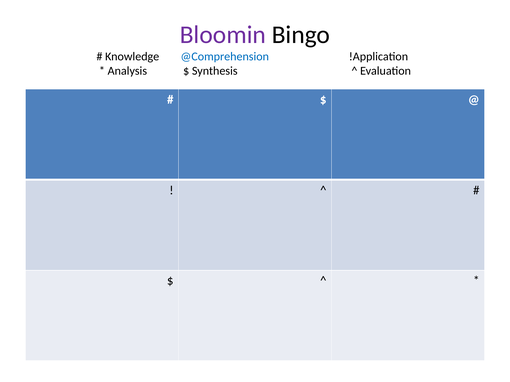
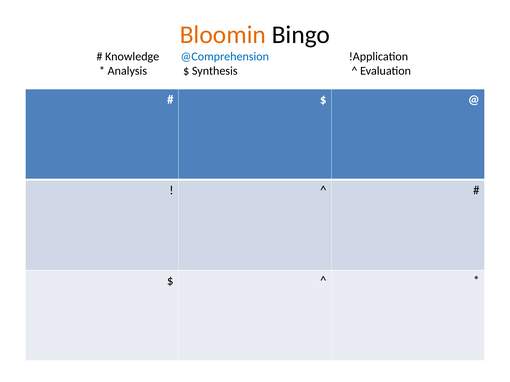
Bloomin colour: purple -> orange
